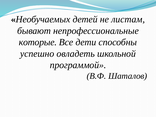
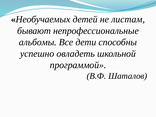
которые: которые -> альбомы
